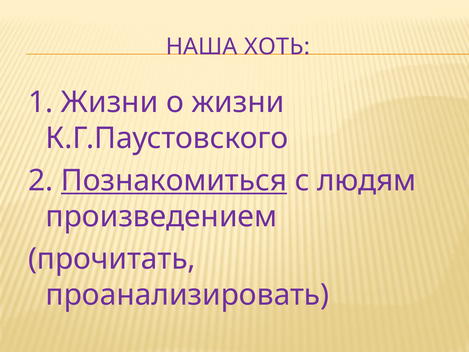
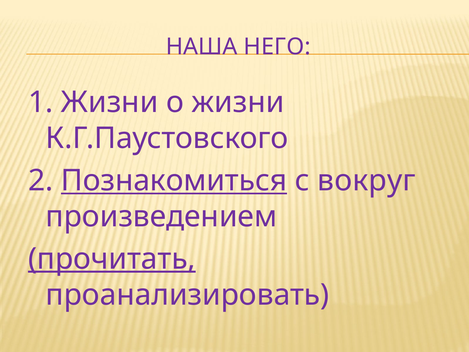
ХОТЬ: ХОТЬ -> НЕГО
людям: людям -> вокруг
прочитать underline: none -> present
